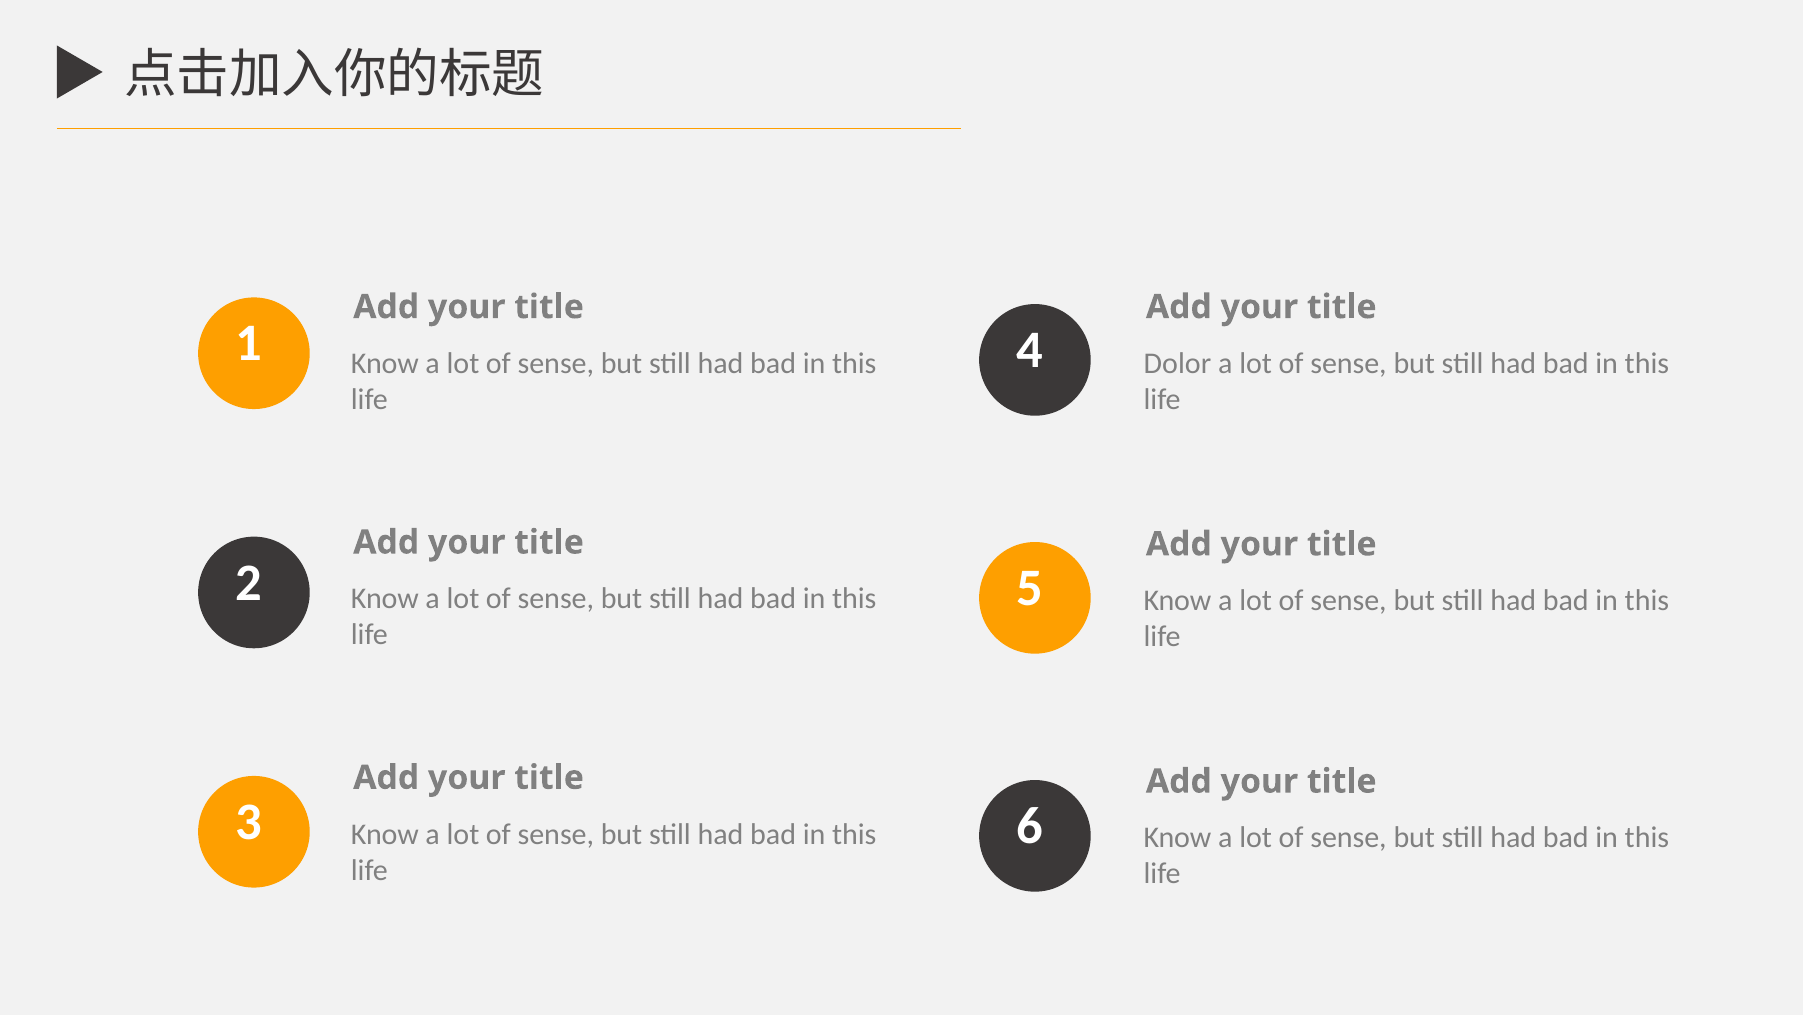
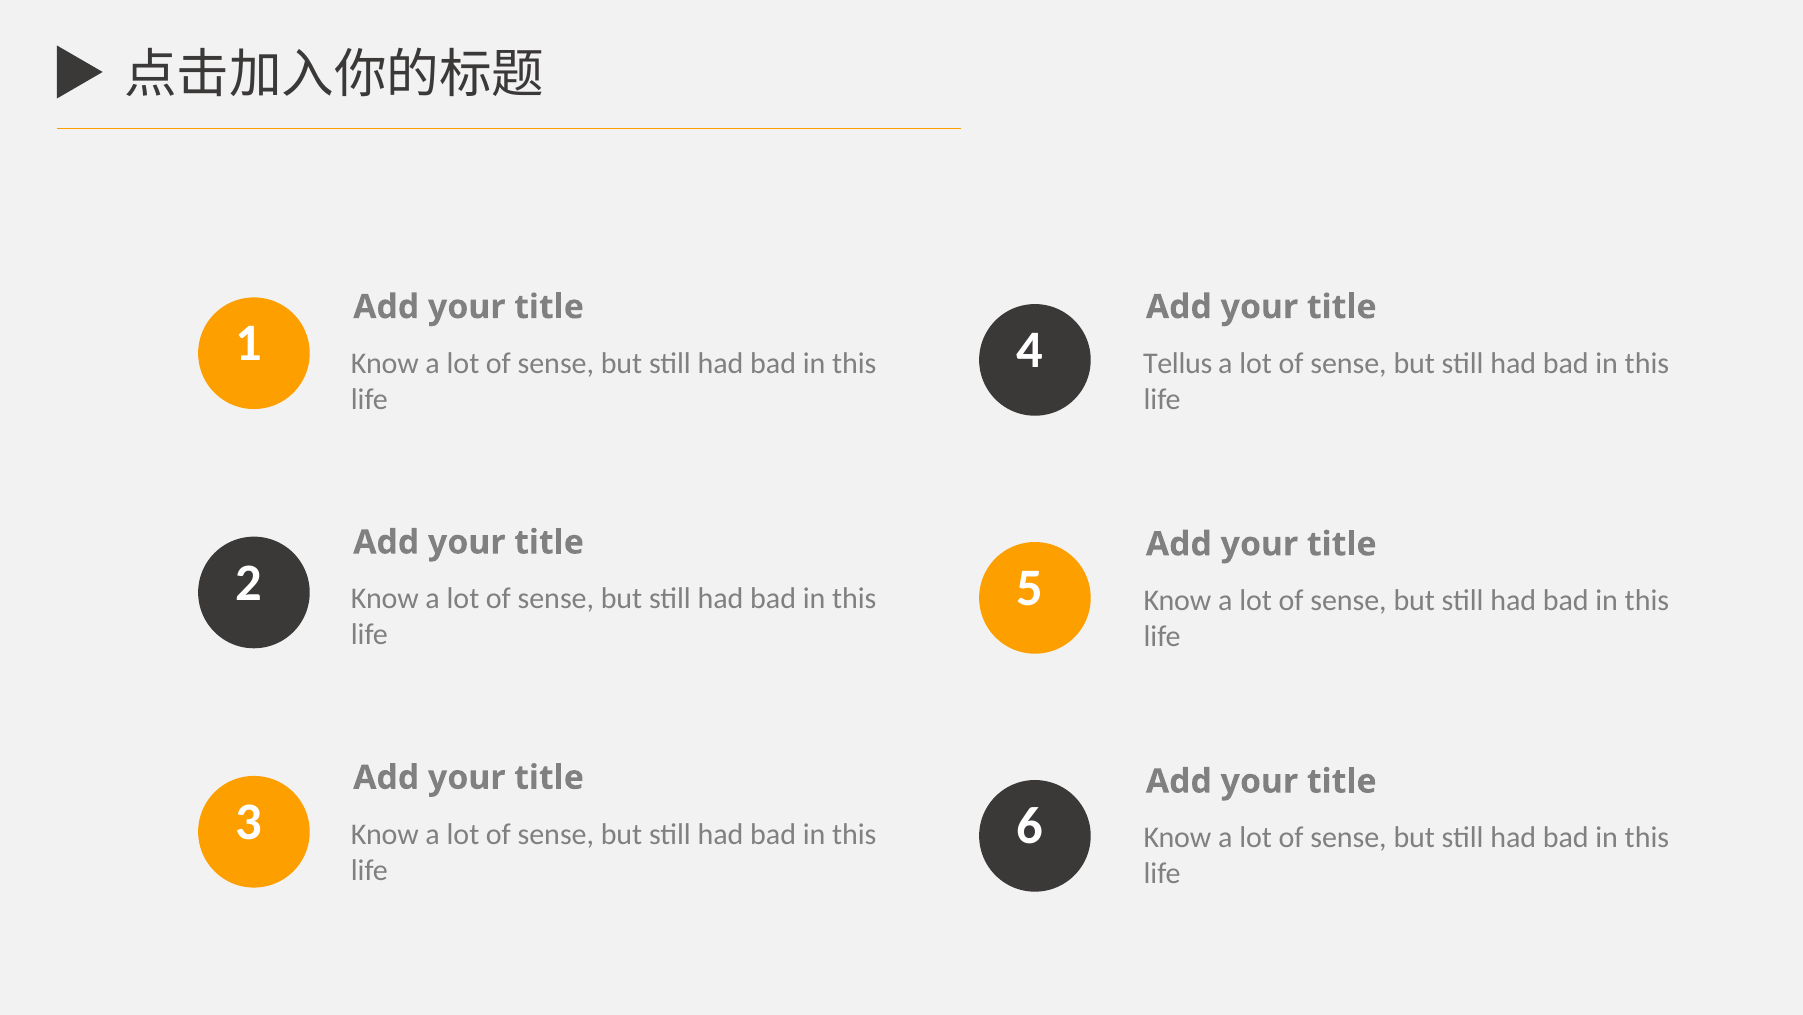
Dolor: Dolor -> Tellus
